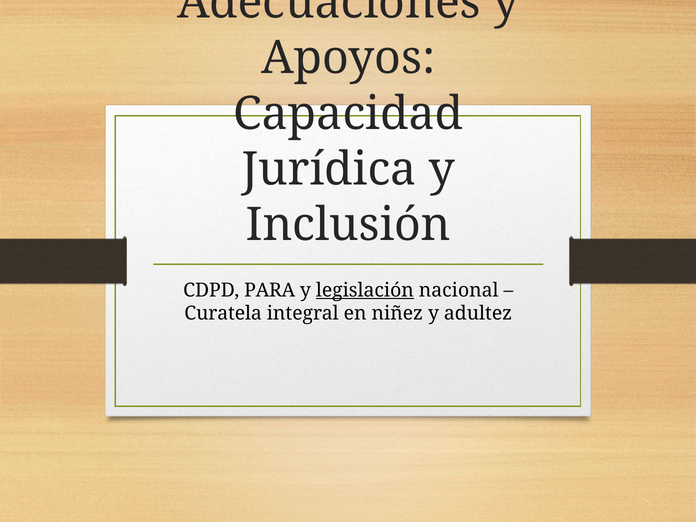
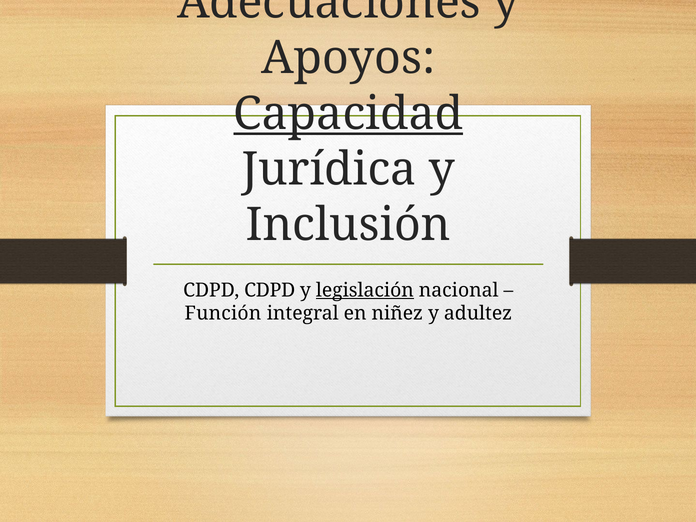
Capacidad underline: none -> present
CDPD PARA: PARA -> CDPD
Curatela: Curatela -> Función
